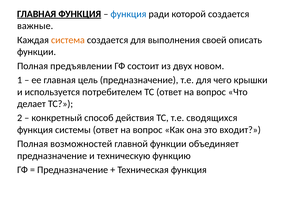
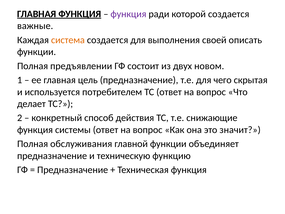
функция at (128, 14) colour: blue -> purple
крышки: крышки -> скрытая
сводящихся: сводящихся -> снижающие
входит: входит -> значит
возможностей: возможностей -> обслуживания
